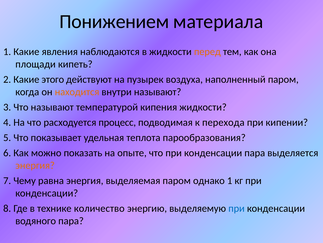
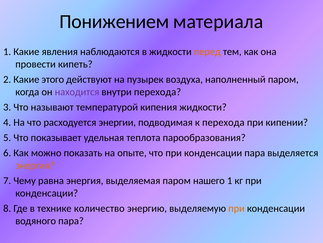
площади: площади -> провести
находится colour: orange -> purple
внутри называют: называют -> перехода
процесс: процесс -> энергии
однако: однако -> нашего
при at (237, 208) colour: blue -> orange
